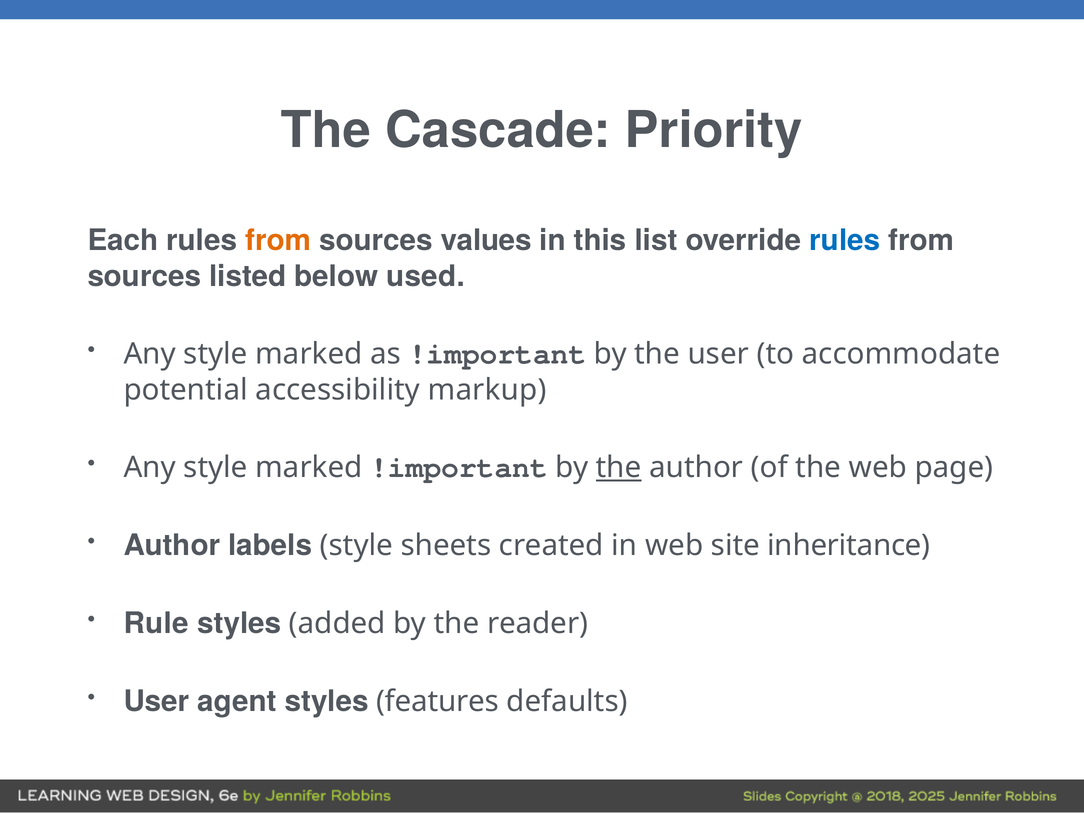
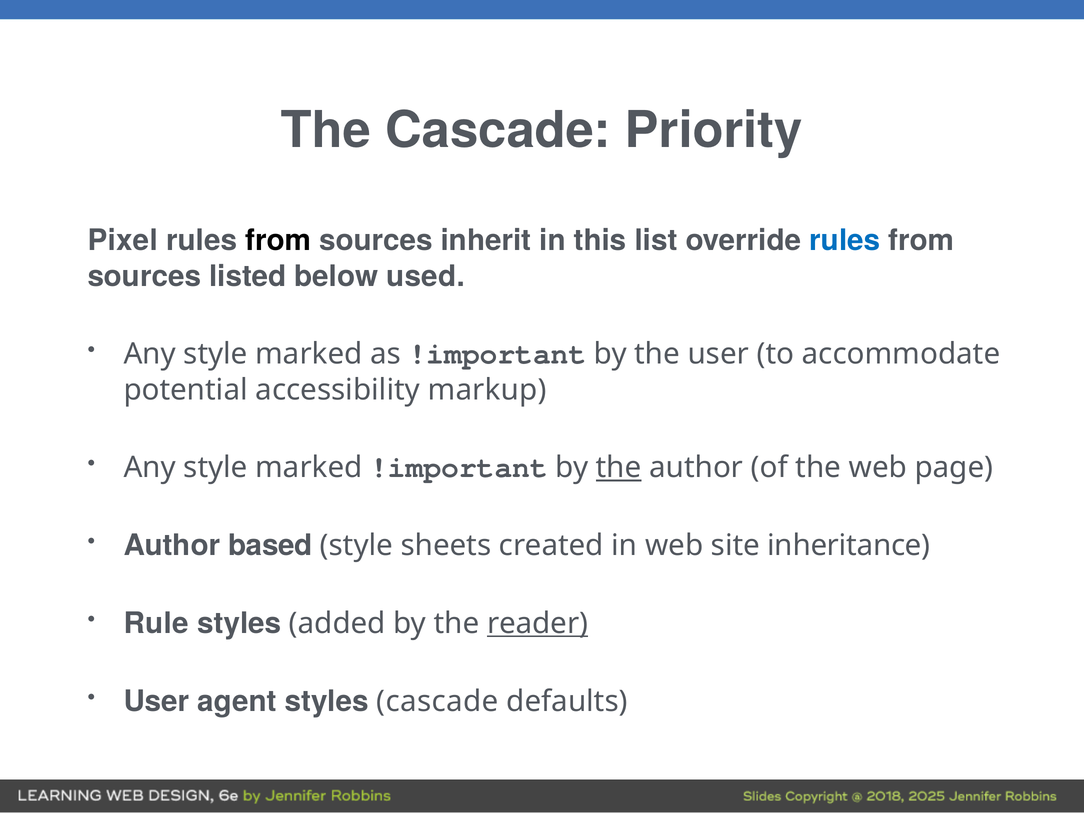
Each: Each -> Pixel
from at (278, 241) colour: orange -> black
values: values -> inherit
labels: labels -> based
reader underline: none -> present
styles features: features -> cascade
